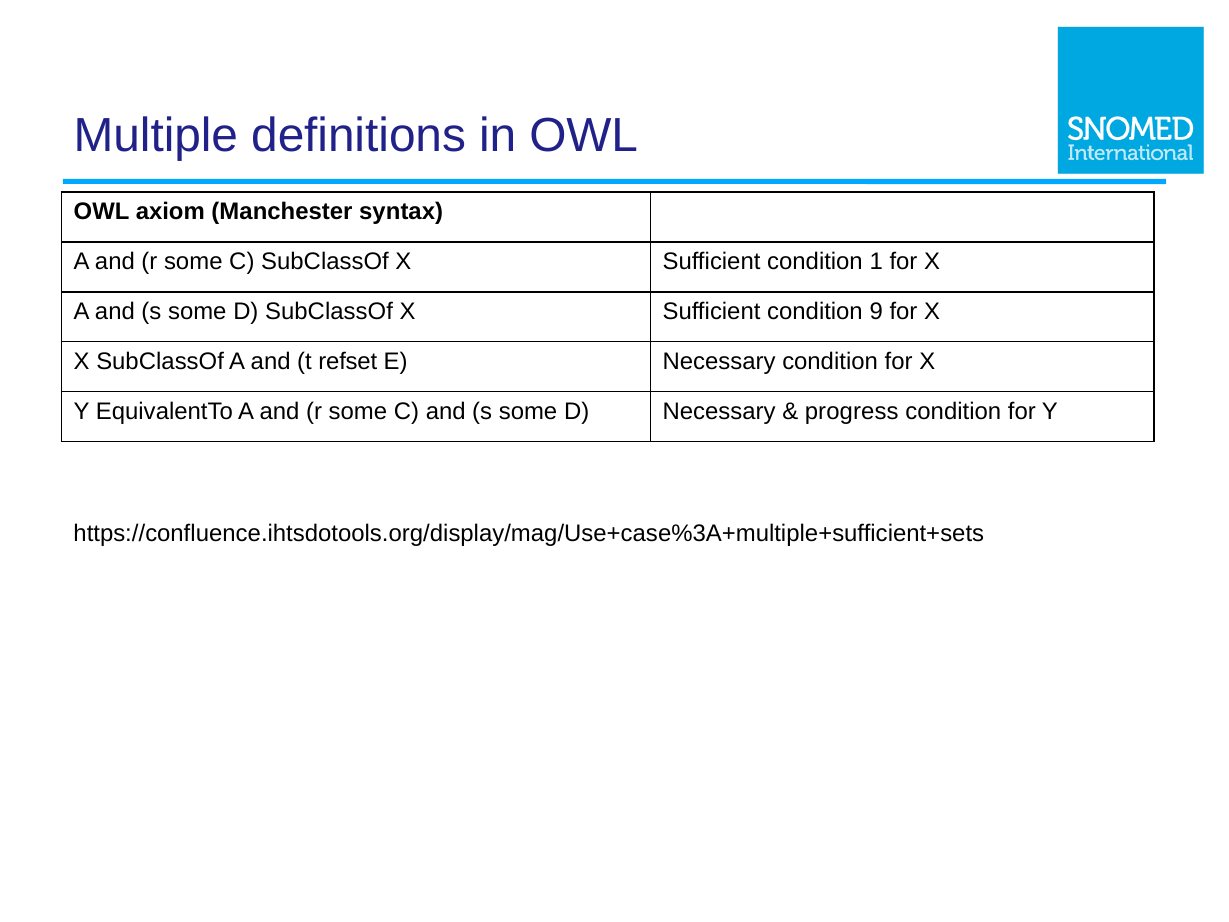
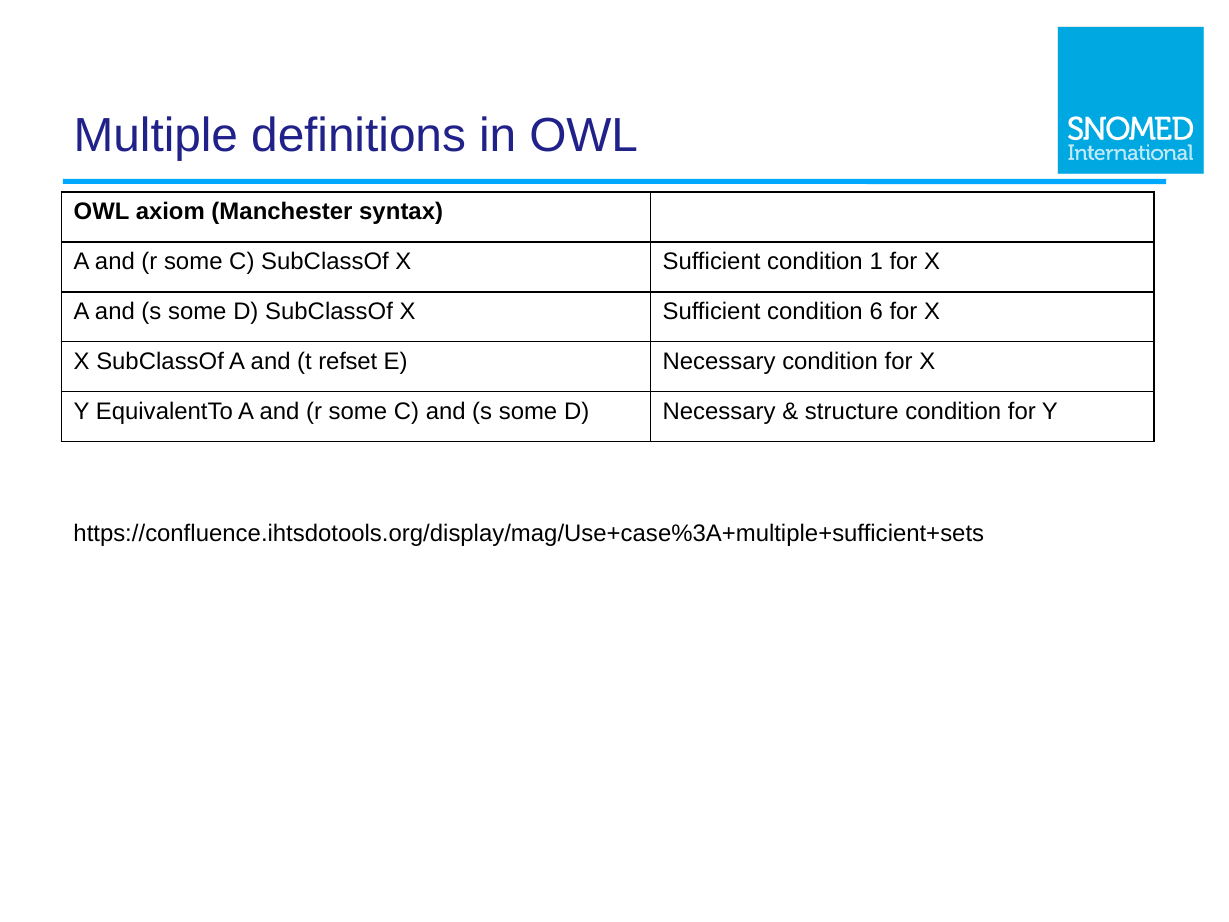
9: 9 -> 6
progress: progress -> structure
